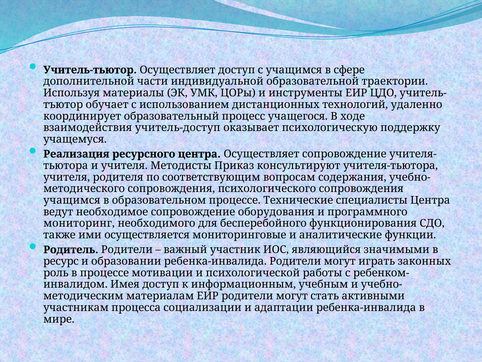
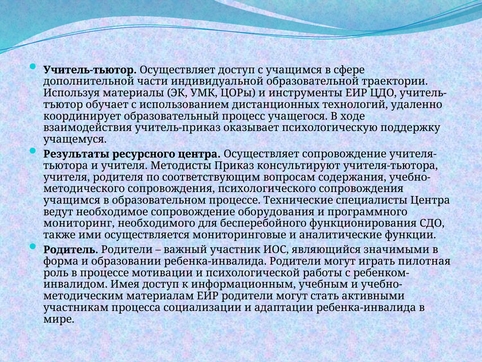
учитель-доступ: учитель-доступ -> учитель-приказ
Реализация: Реализация -> Результаты
ресурс: ресурс -> форма
законных: законных -> пилотная
